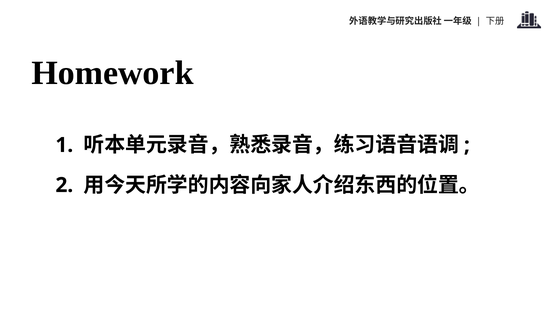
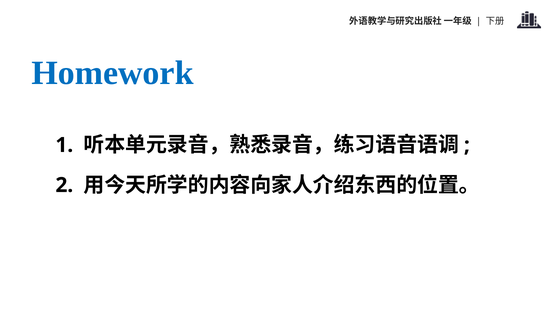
Homework colour: black -> blue
